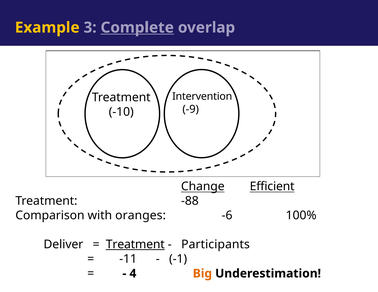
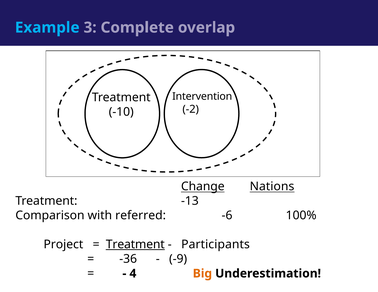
Example colour: yellow -> light blue
Complete underline: present -> none
-9: -9 -> -2
Efficient: Efficient -> Nations
-88: -88 -> -13
oranges: oranges -> referred
Deliver: Deliver -> Project
-11: -11 -> -36
-1: -1 -> -9
